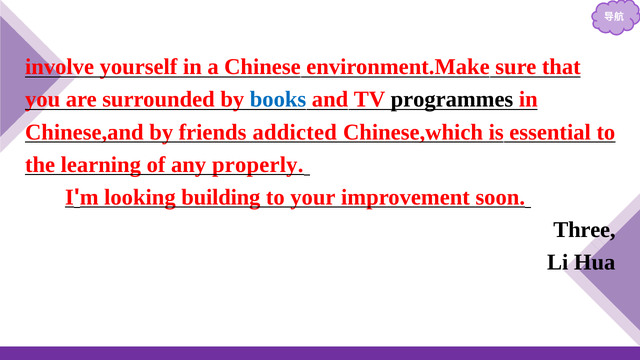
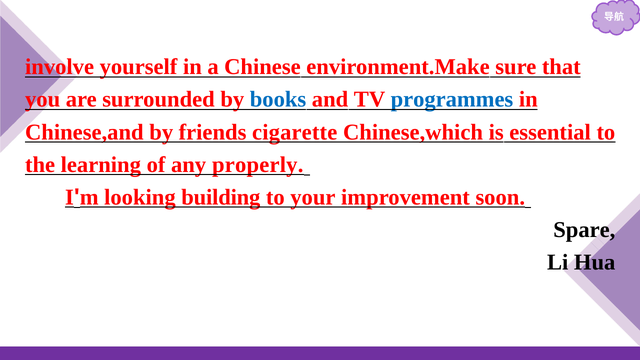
programmes colour: black -> blue
addicted: addicted -> cigarette
Three: Three -> Spare
